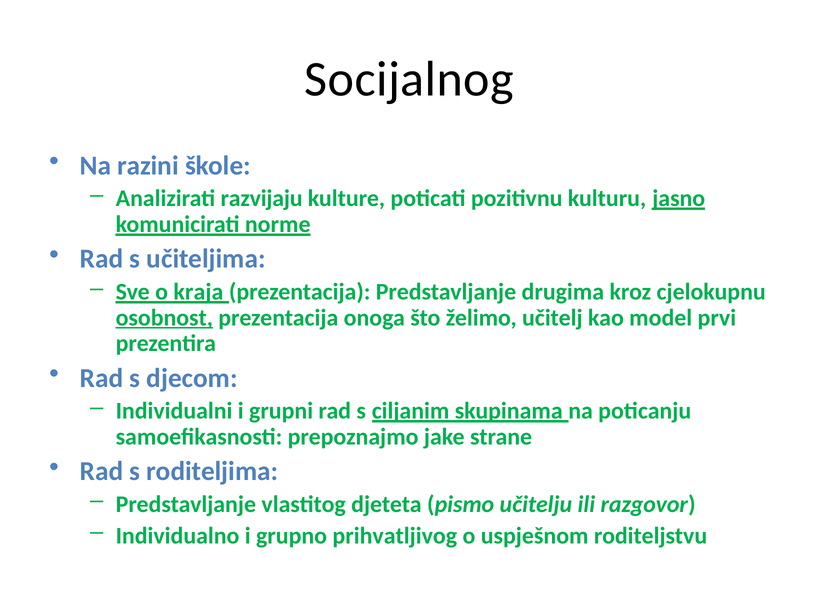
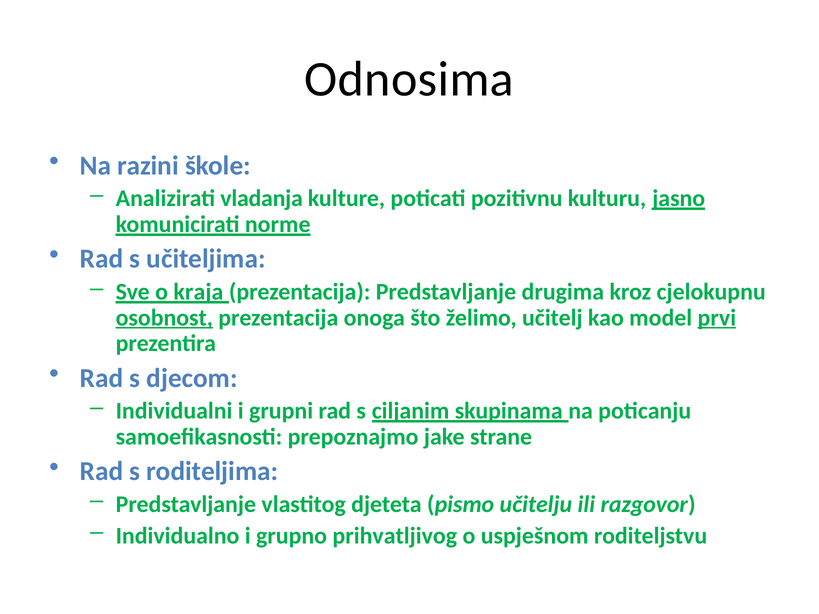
Socijalnog: Socijalnog -> Odnosima
razvijaju: razvijaju -> vladanja
prvi underline: none -> present
